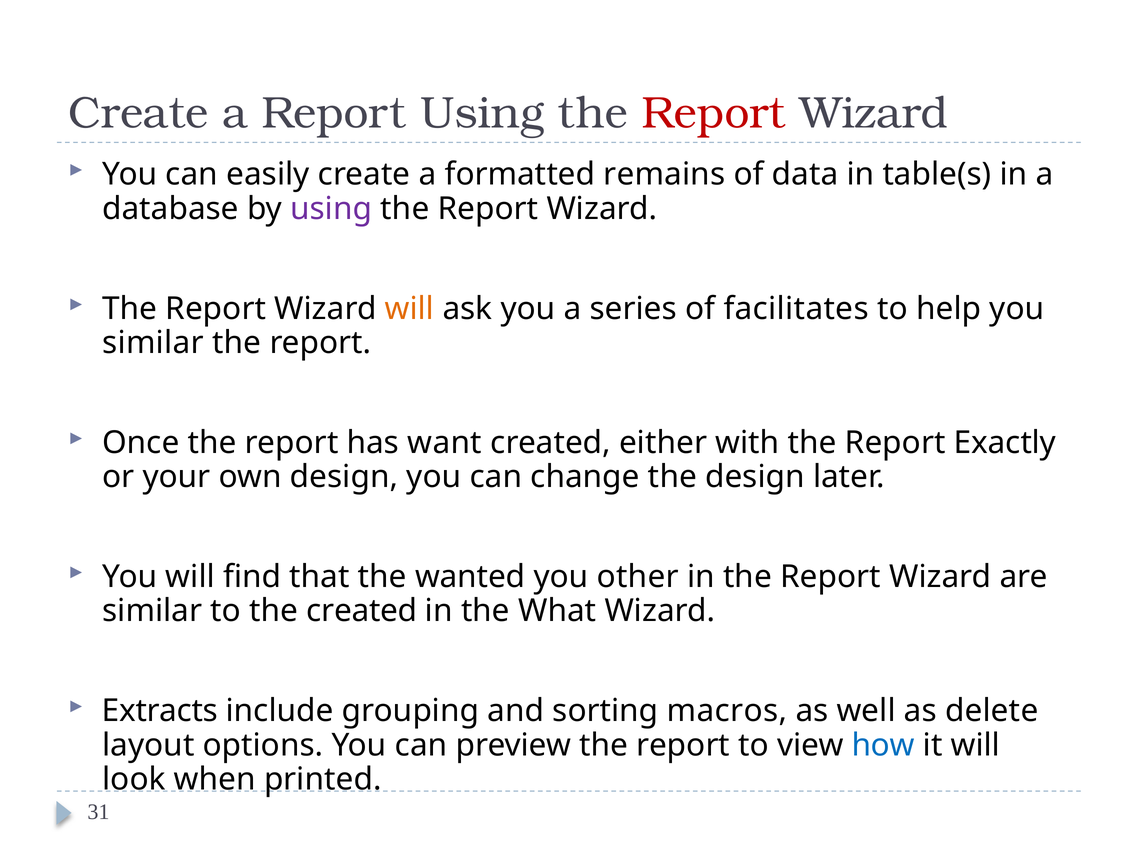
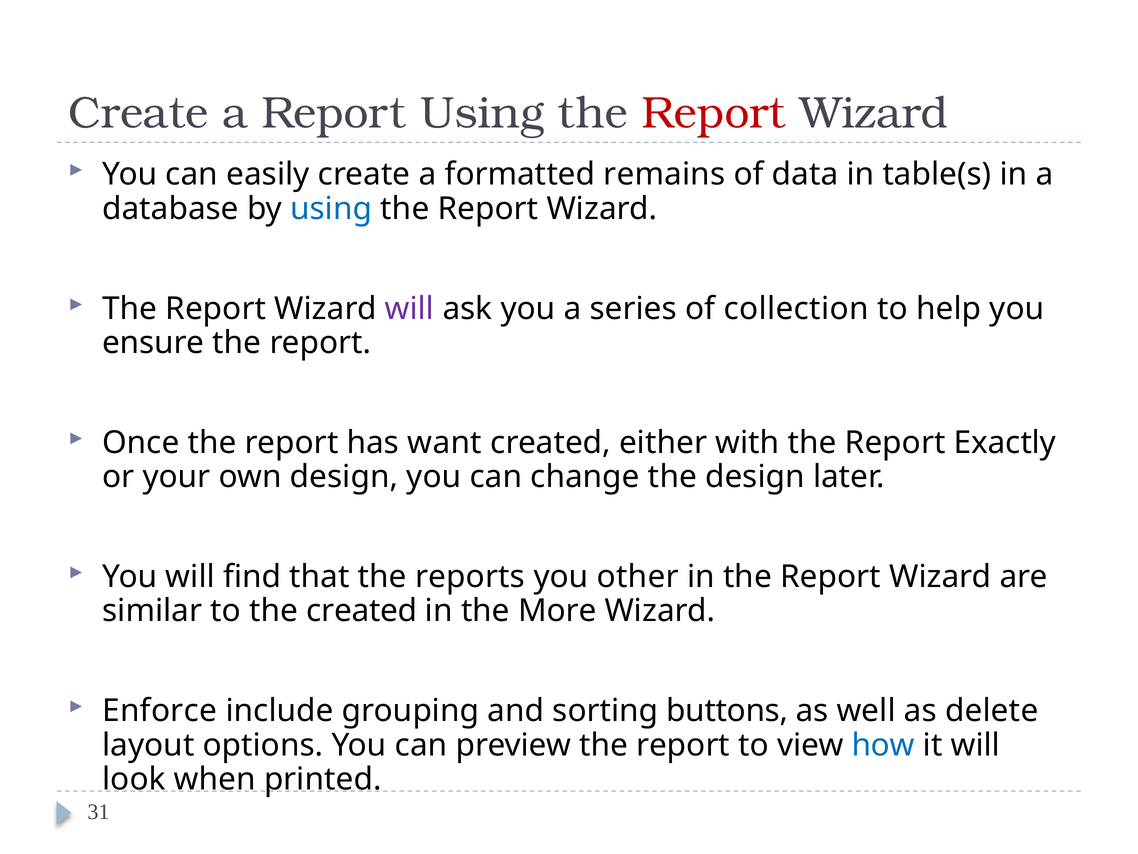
using at (331, 208) colour: purple -> blue
will at (409, 308) colour: orange -> purple
facilitates: facilitates -> collection
similar at (153, 343): similar -> ensure
wanted: wanted -> reports
What: What -> More
Extracts: Extracts -> Enforce
macros: macros -> buttons
